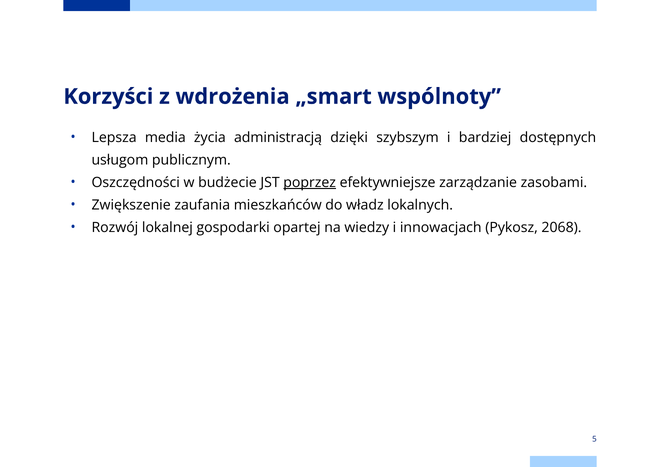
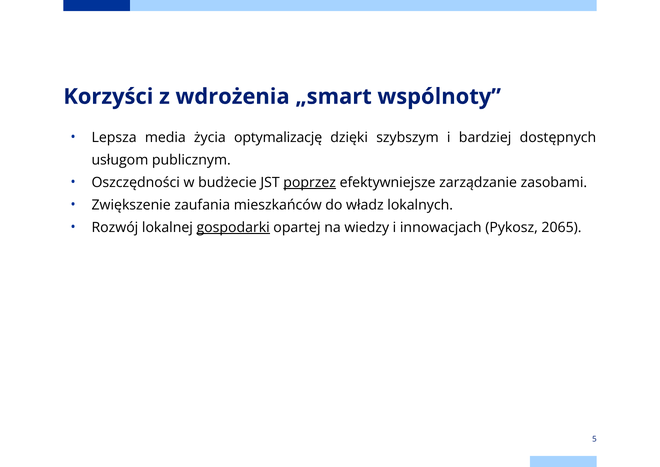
administracją: administracją -> optymalizację
gospodarki underline: none -> present
2068: 2068 -> 2065
